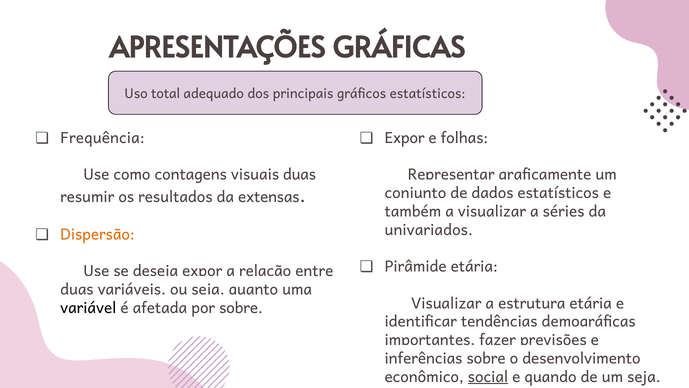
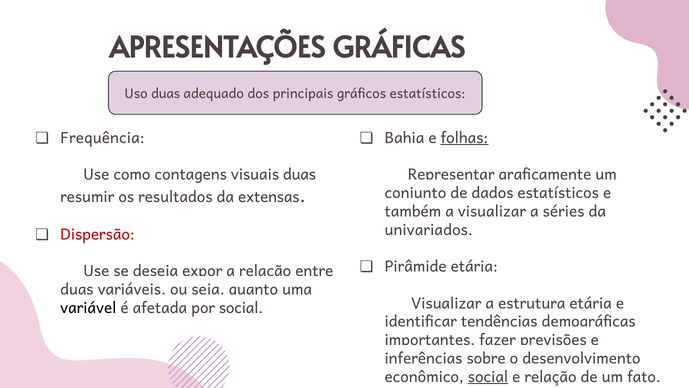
Uso total: total -> duas
Expor at (405, 138): Expor -> Bahia
folhas underline: none -> present
Dispersão colour: orange -> red
por sobre: sobre -> social
e quando: quando -> relação
um seja: seja -> fato
